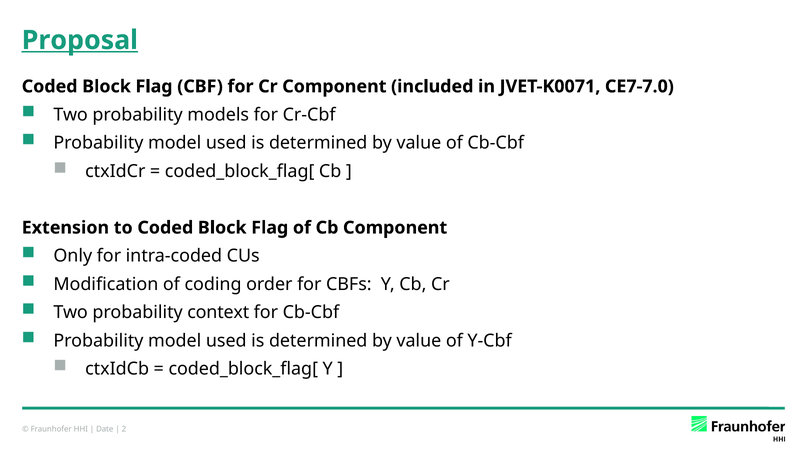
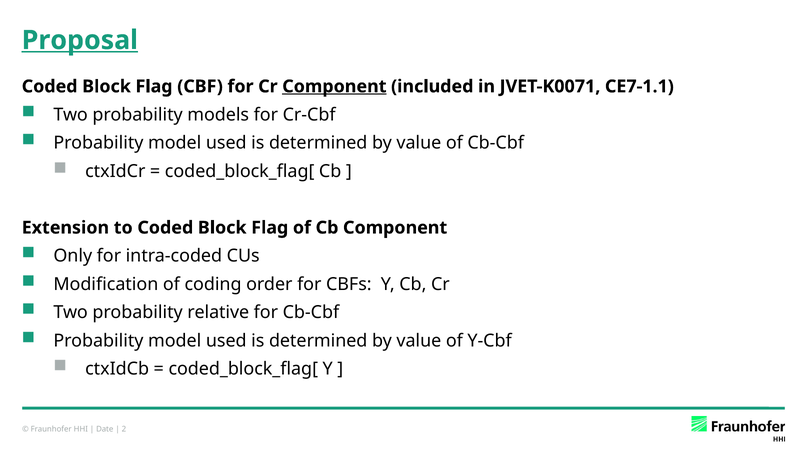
Component at (334, 86) underline: none -> present
CE7-7.0: CE7-7.0 -> CE7-1.1
context: context -> relative
